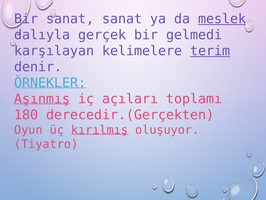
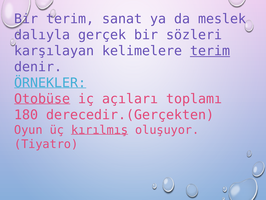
Bir sanat: sanat -> terim
meslek underline: present -> none
gelmedi: gelmedi -> sözleri
Aşınmış: Aşınmış -> Otobüse
